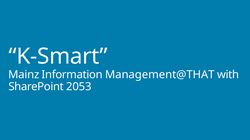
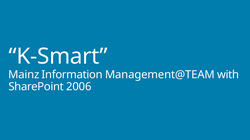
Management@THAT: Management@THAT -> Management@TEAM
2053: 2053 -> 2006
